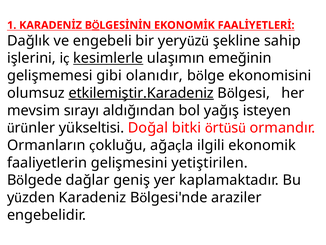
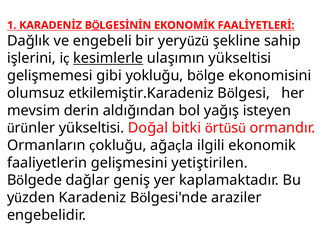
ulaşımın emeğinin: emeğinin -> yükseltisi
olanıdır: olanıdır -> yokluğu
etkilemiştir.Karadeniz underline: present -> none
sırayı: sırayı -> derin
